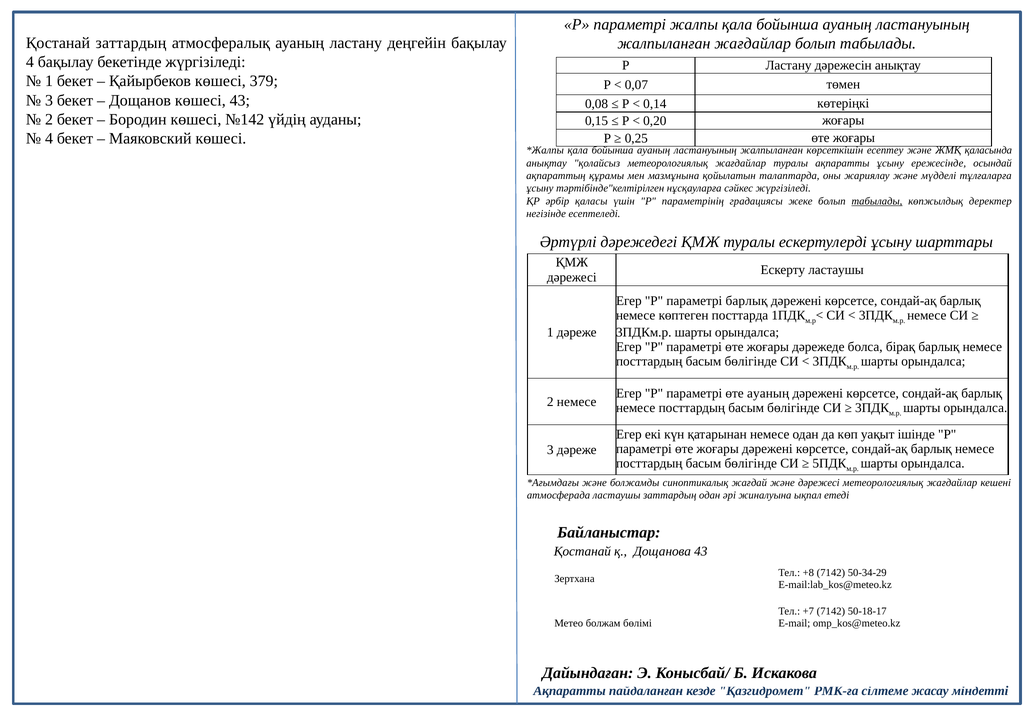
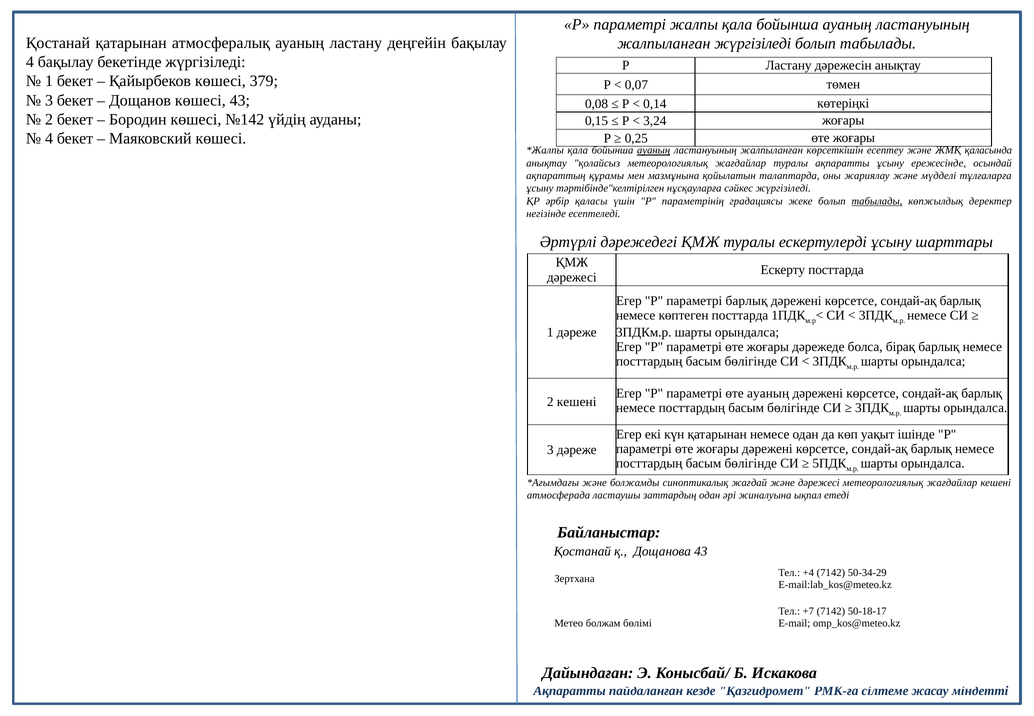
Қостанай заттардың: заттардың -> қатарынан
жалпыланған жағдайлар: жағдайлар -> жүргізіледі
0,20: 0,20 -> 3,24
ауаның at (654, 150) underline: none -> present
Ескерту ластаушы: ластаушы -> посттарда
2 немесе: немесе -> кешені
+8: +8 -> +4
